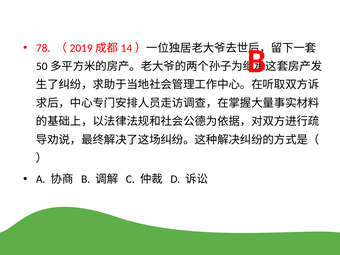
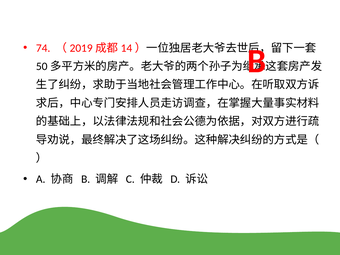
78: 78 -> 74
